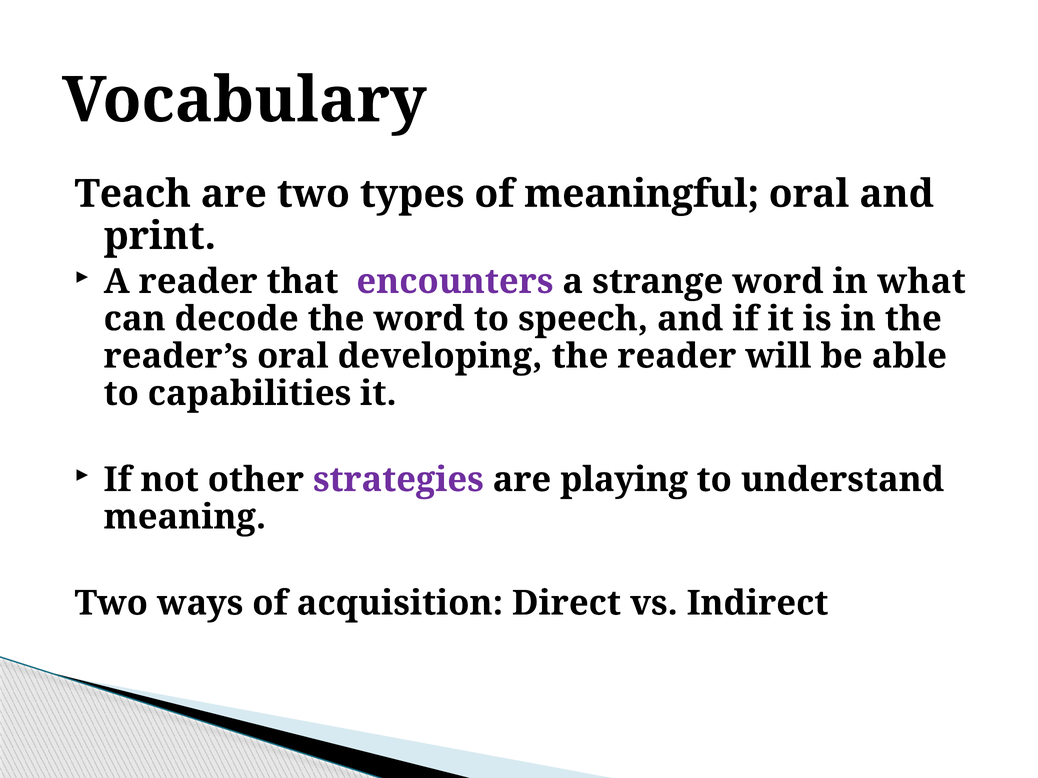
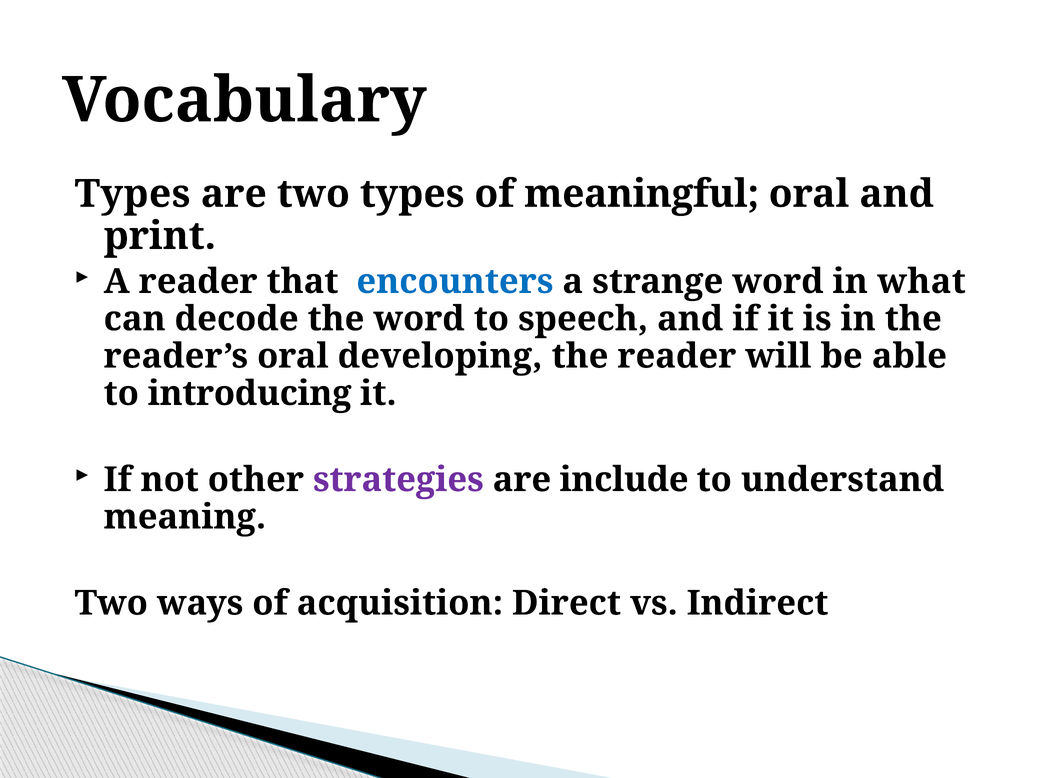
Teach at (133, 194): Teach -> Types
encounters colour: purple -> blue
capabilities: capabilities -> introducing
playing: playing -> include
